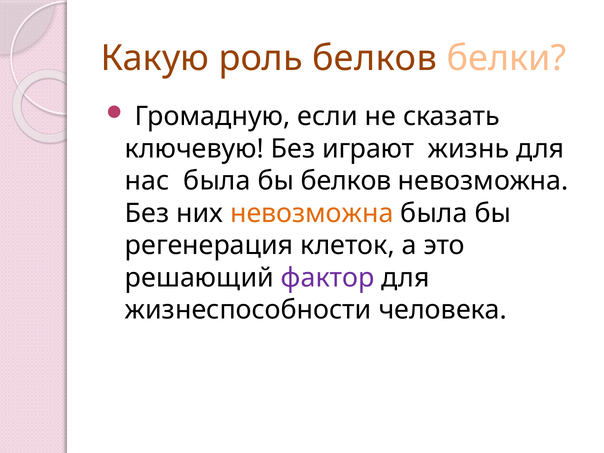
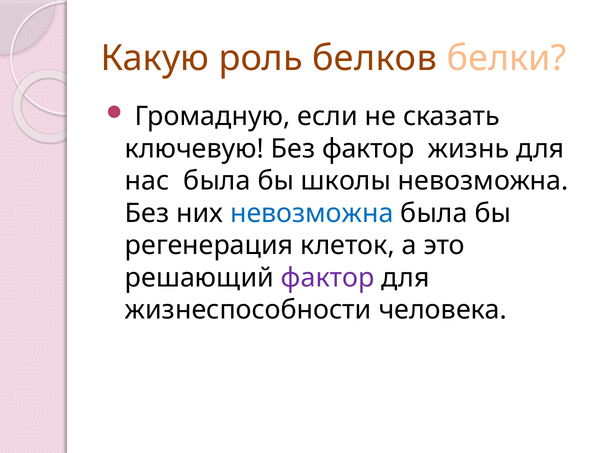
Без играют: играют -> фактор
бы белков: белков -> школы
невозможна at (312, 213) colour: orange -> blue
